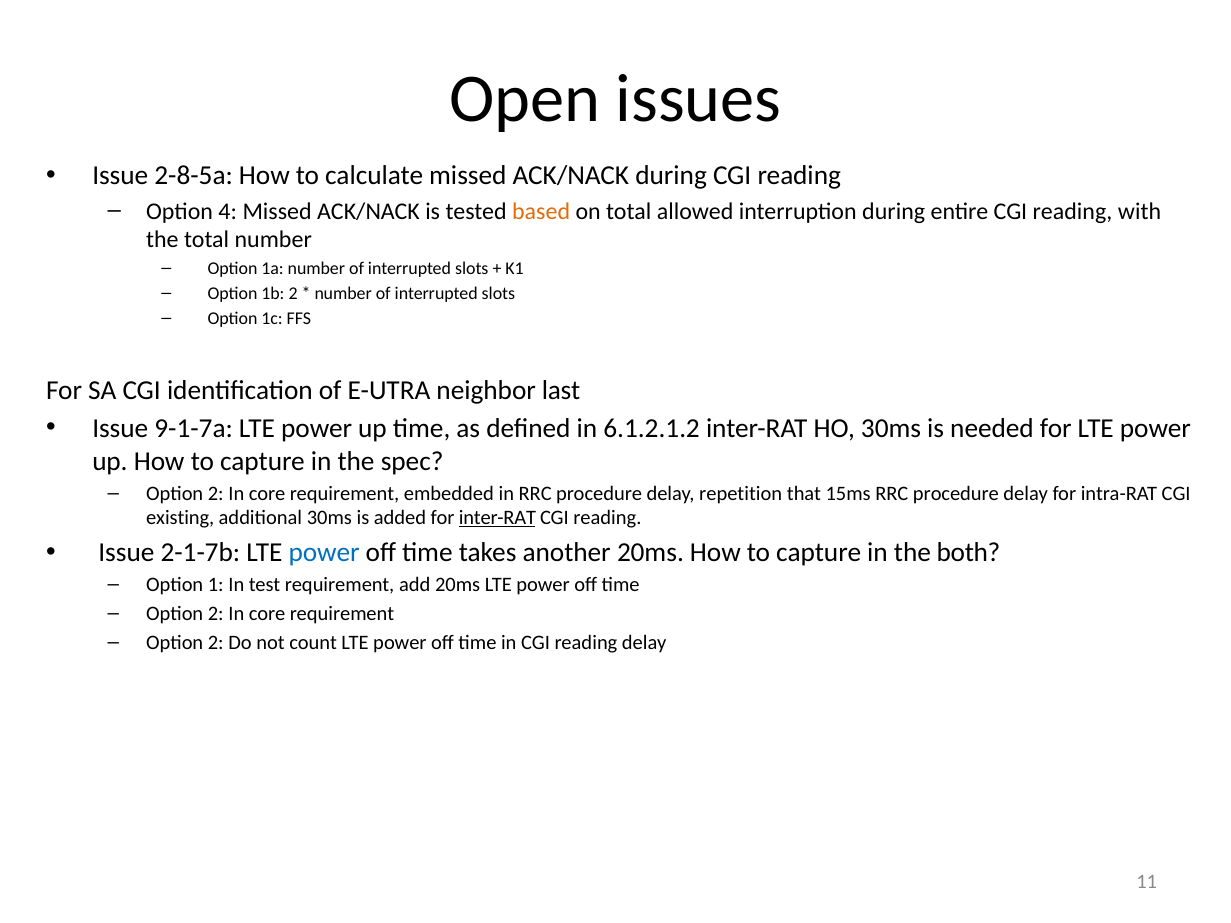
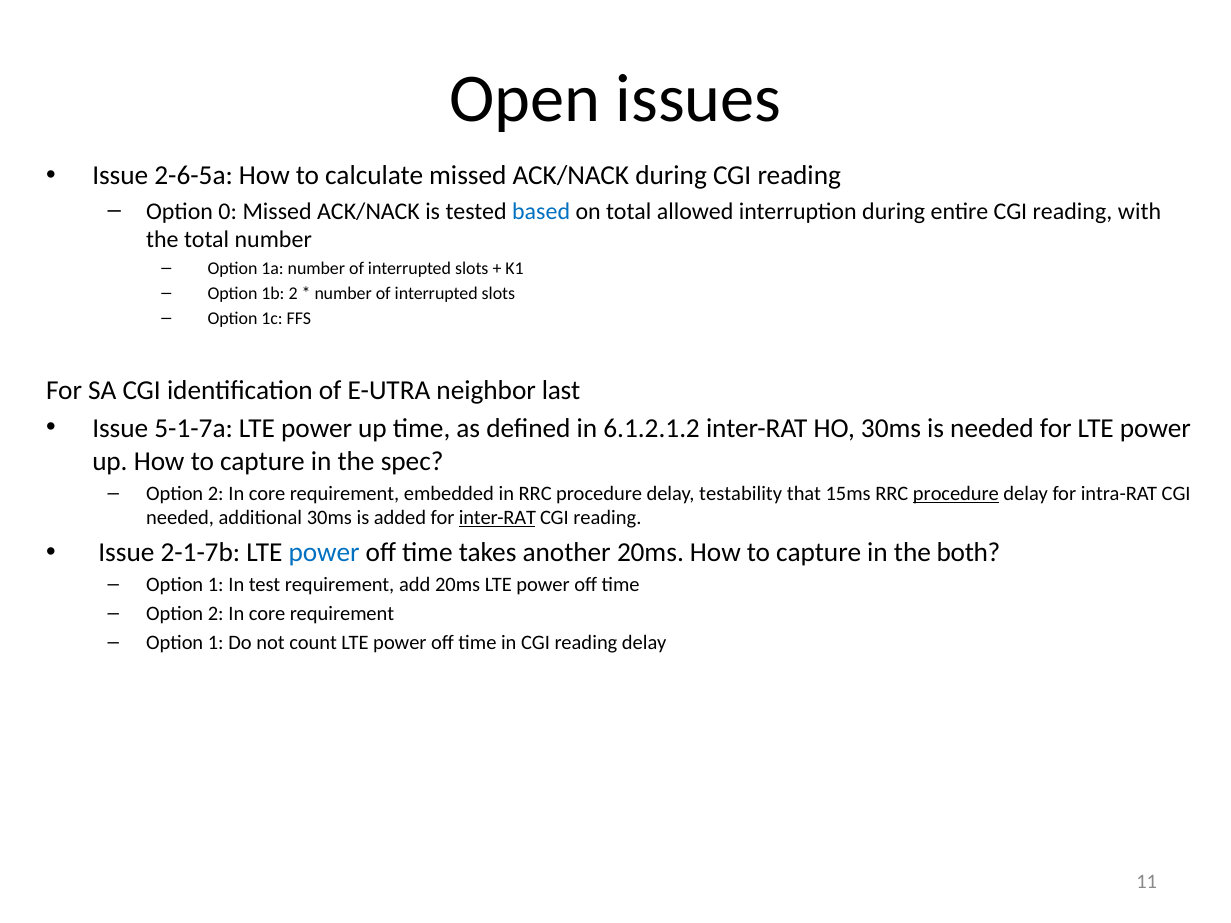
2-8-5a: 2-8-5a -> 2-6-5a
4: 4 -> 0
based colour: orange -> blue
9-1-7a: 9-1-7a -> 5-1-7a
repetition: repetition -> testability
procedure at (956, 494) underline: none -> present
existing at (180, 518): existing -> needed
2 at (216, 643): 2 -> 1
